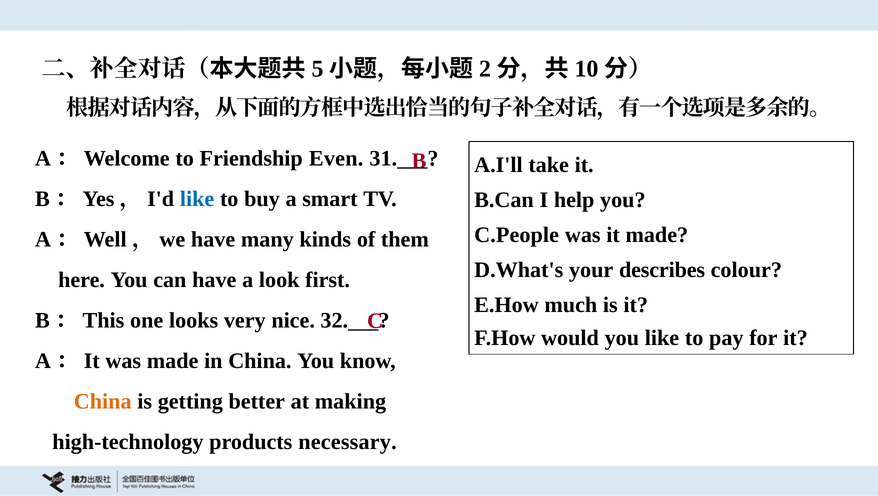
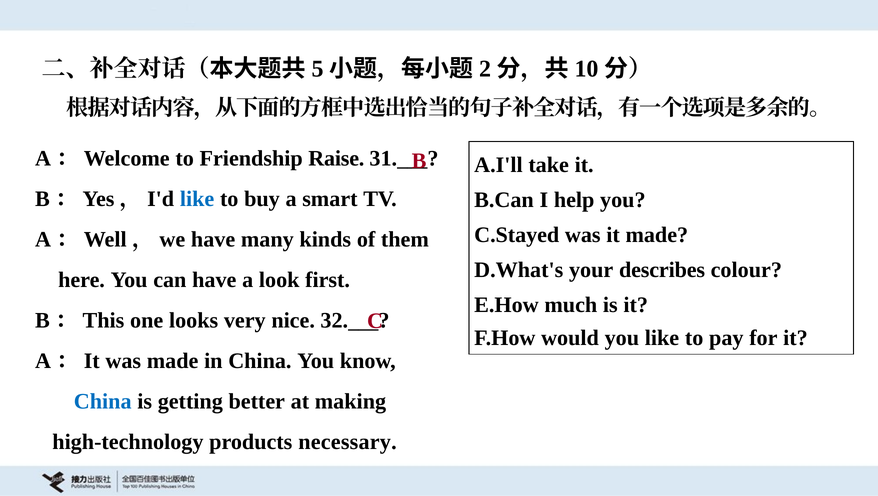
Even: Even -> Raise
C.People: C.People -> C.Stayed
China at (103, 402) colour: orange -> blue
